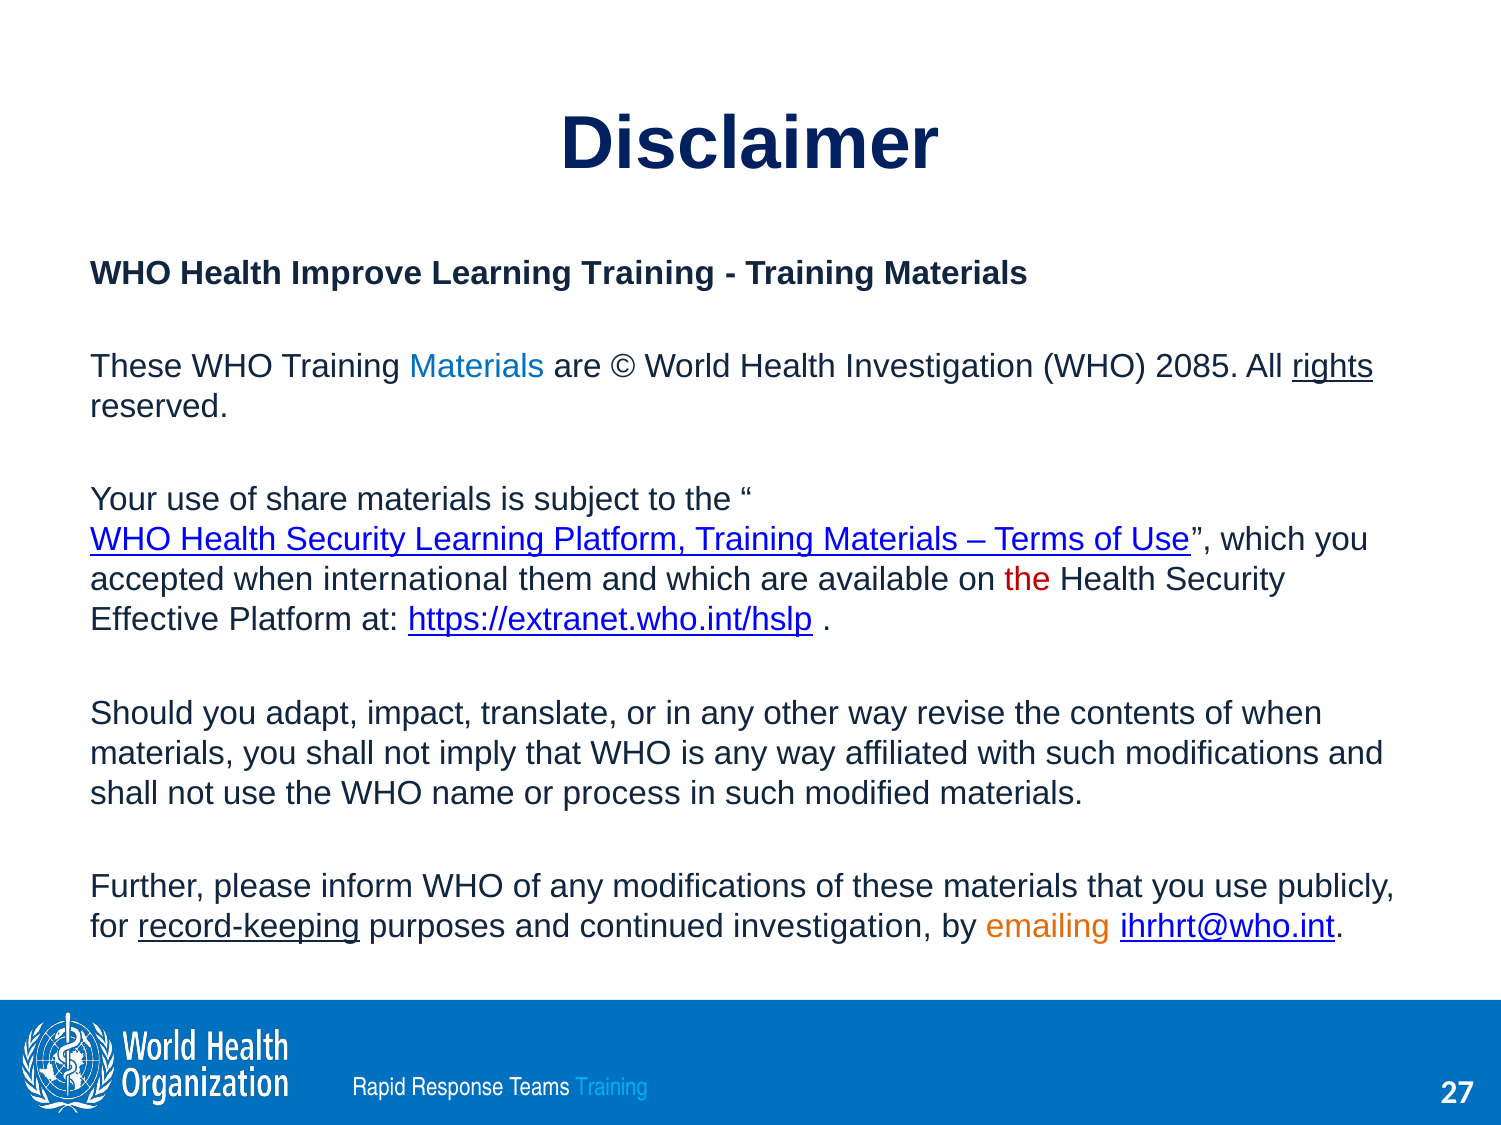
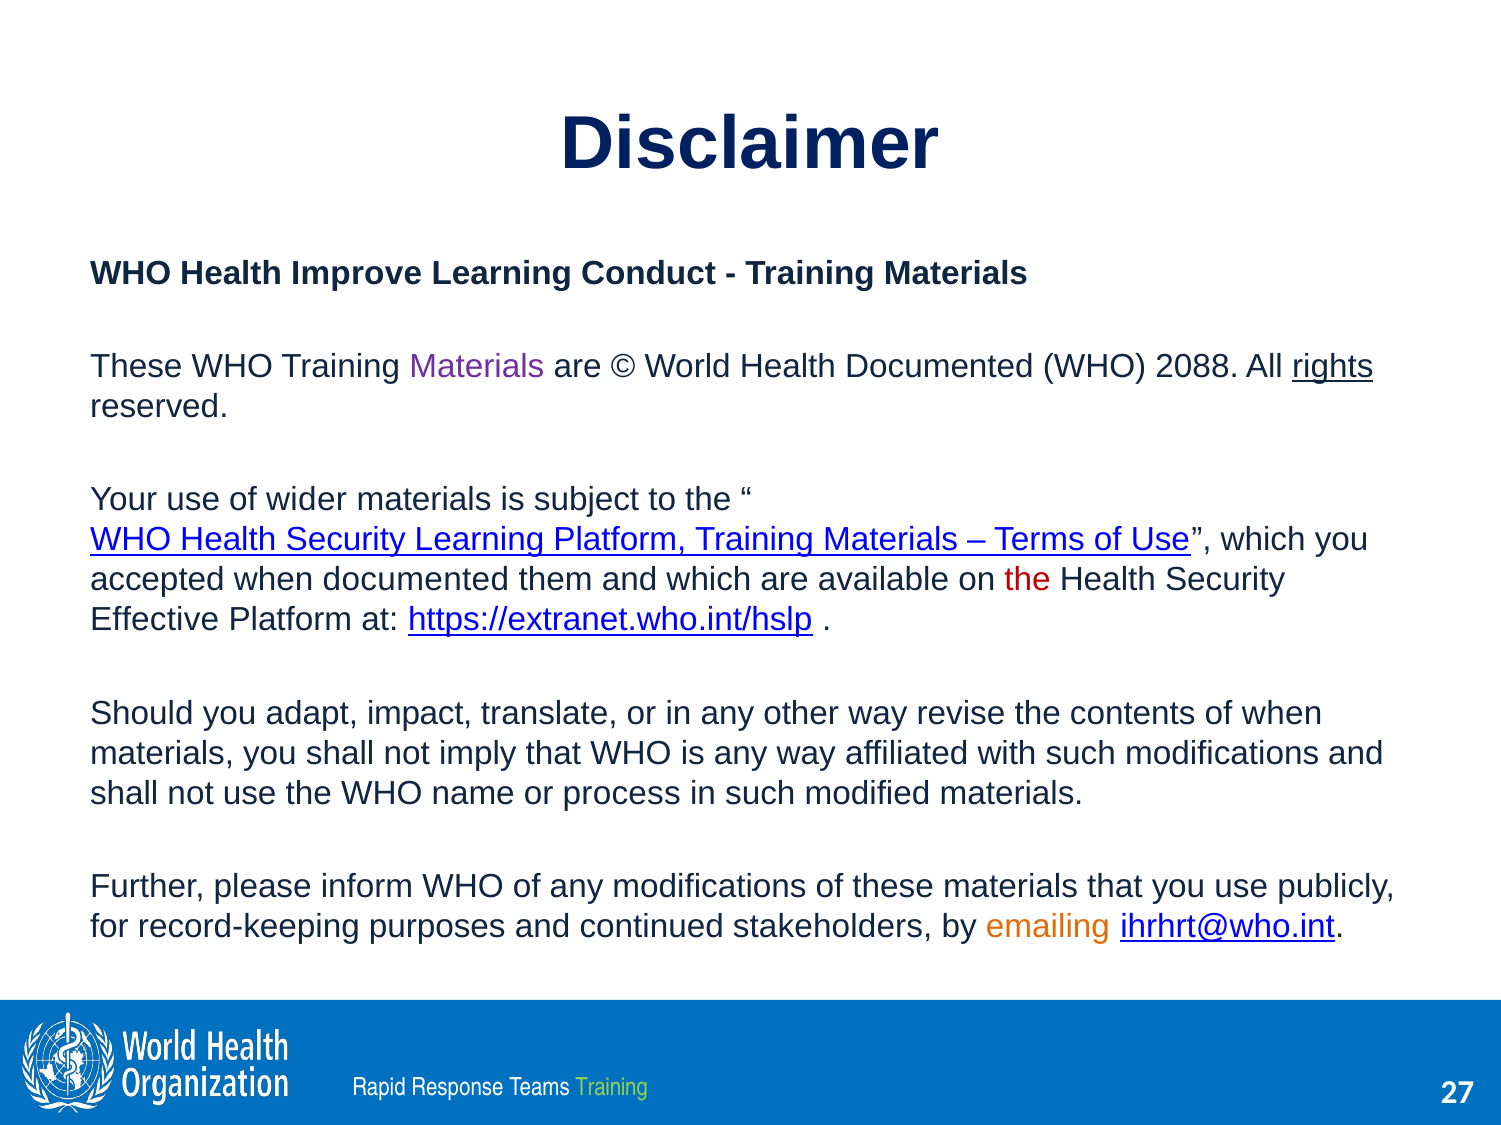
Learning Training: Training -> Conduct
Materials at (477, 367) colour: blue -> purple
Health Investigation: Investigation -> Documented
2085: 2085 -> 2088
share: share -> wider
when international: international -> documented
record-keeping underline: present -> none
continued investigation: investigation -> stakeholders
Training at (612, 1088) colour: light blue -> light green
